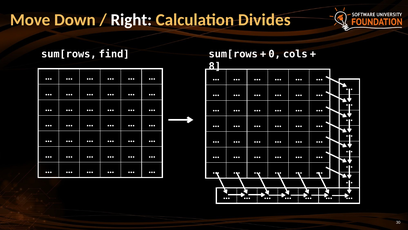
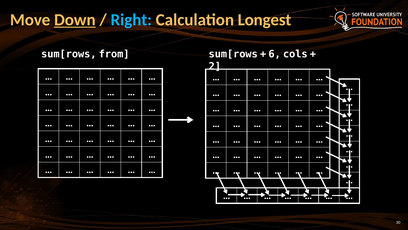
Down underline: none -> present
Right colour: white -> light blue
Divides: Divides -> Longest
find: find -> from
0: 0 -> 6
8: 8 -> 2
